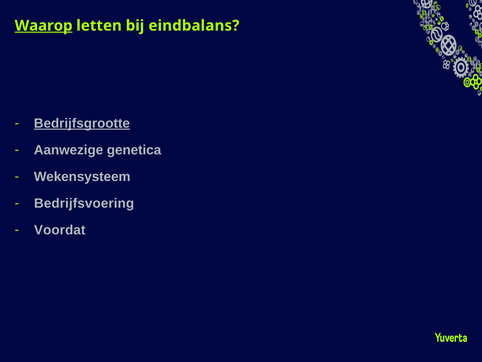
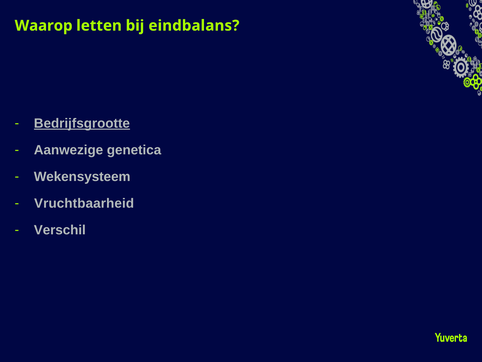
Waarop underline: present -> none
Bedrijfsvoering: Bedrijfsvoering -> Vruchtbaarheid
Voordat: Voordat -> Verschil
